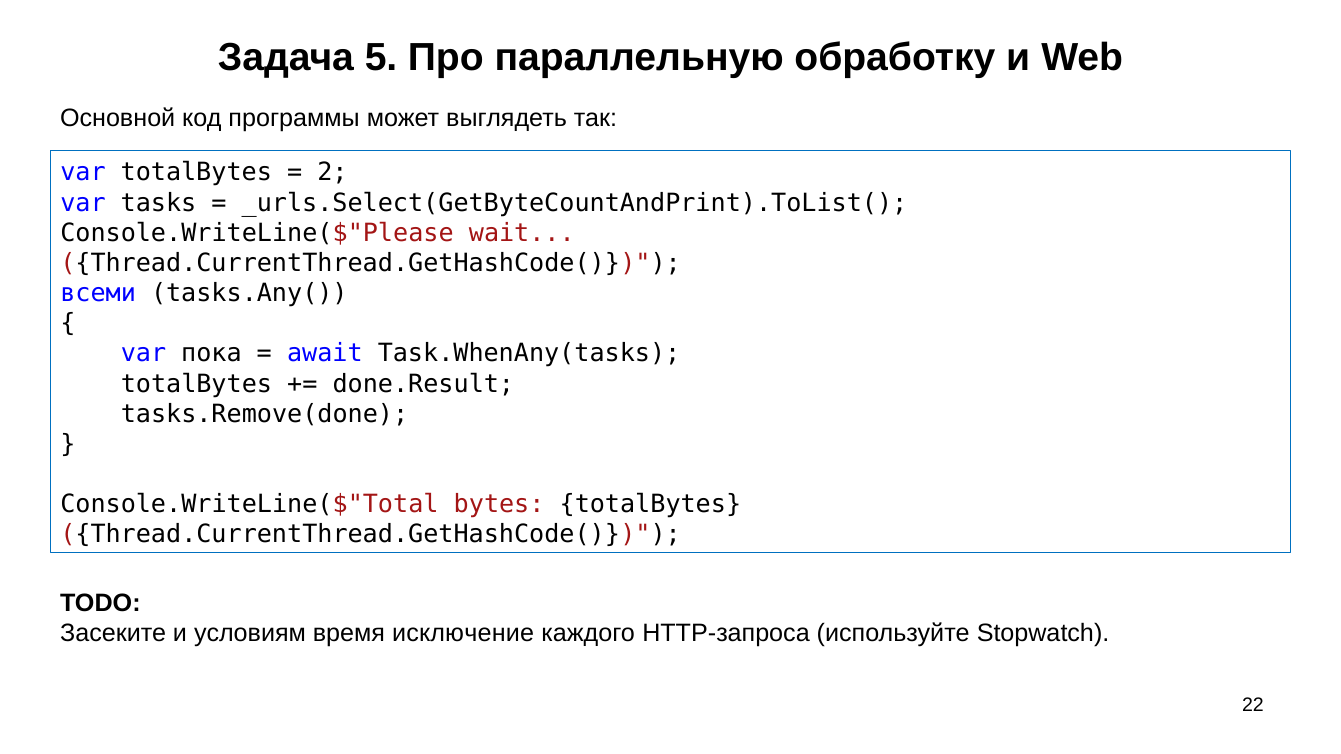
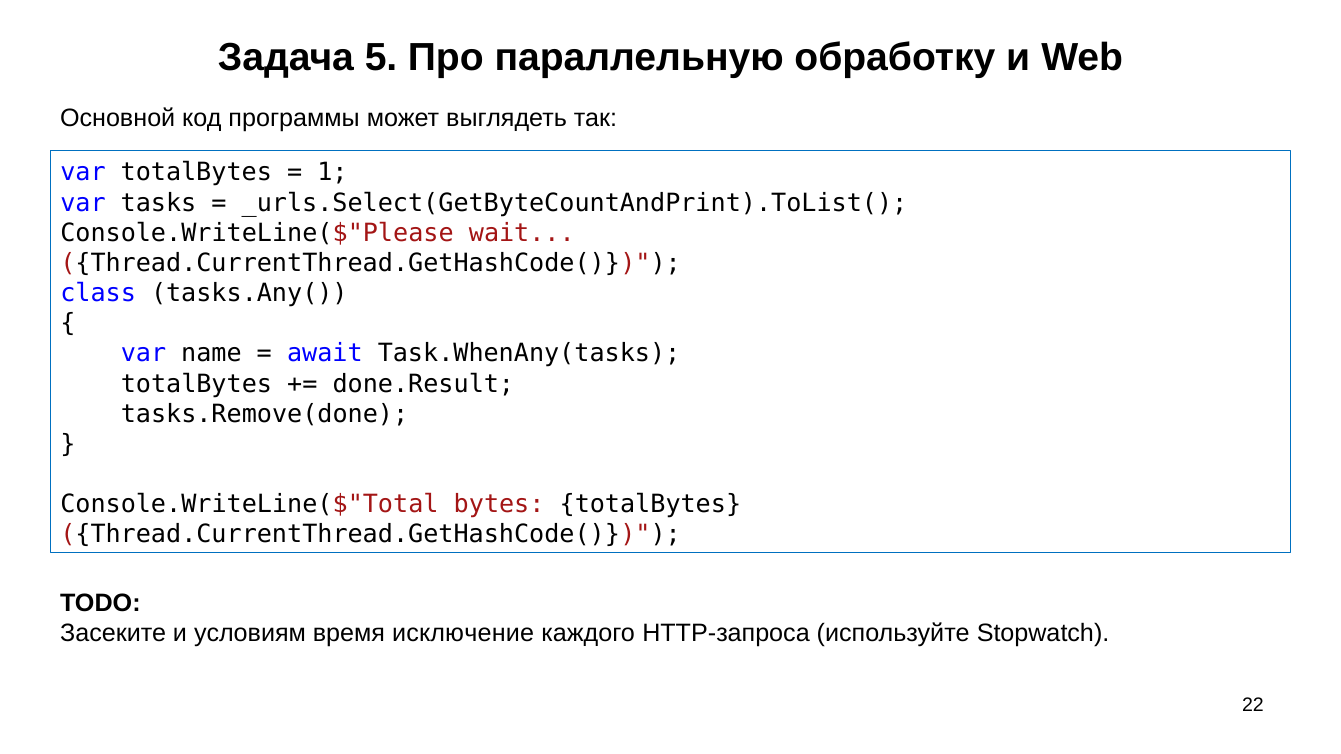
2: 2 -> 1
всеми: всеми -> class
пока: пока -> name
